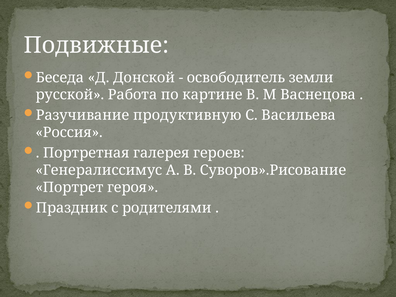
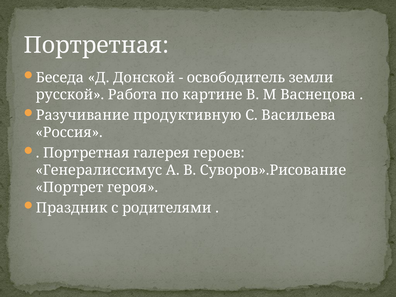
Подвижные at (96, 45): Подвижные -> Портретная
